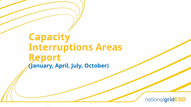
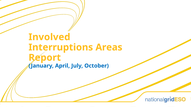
Capacity: Capacity -> Involved
